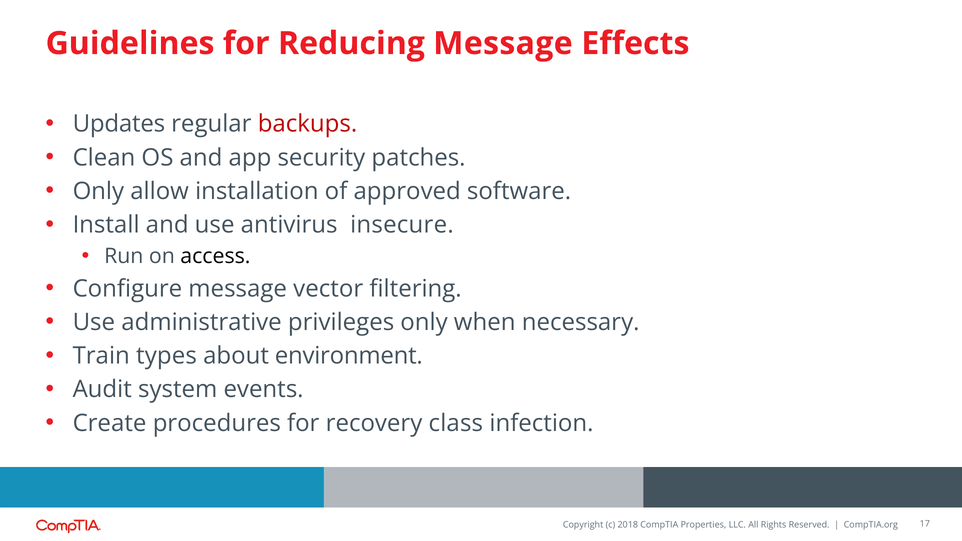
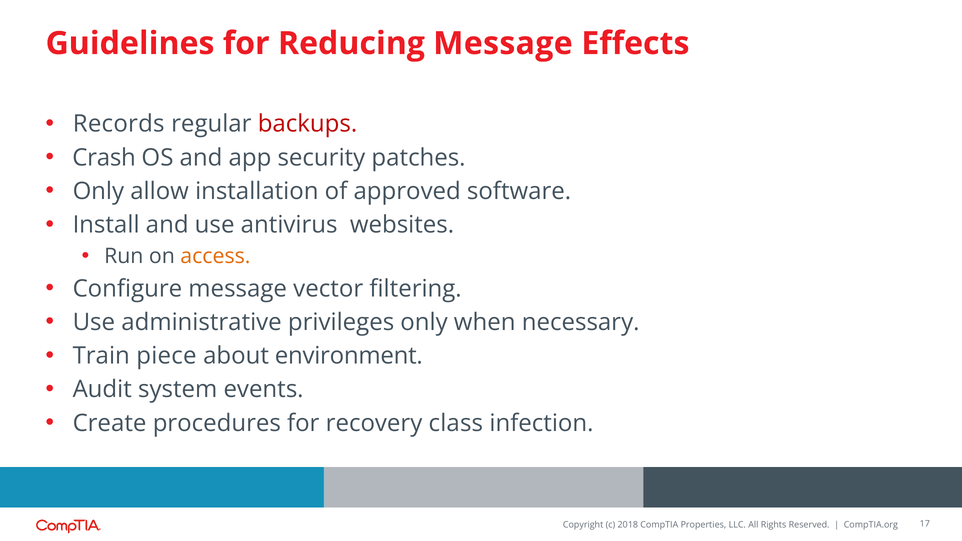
Updates: Updates -> Records
Clean: Clean -> Crash
insecure: insecure -> websites
access colour: black -> orange
types: types -> piece
